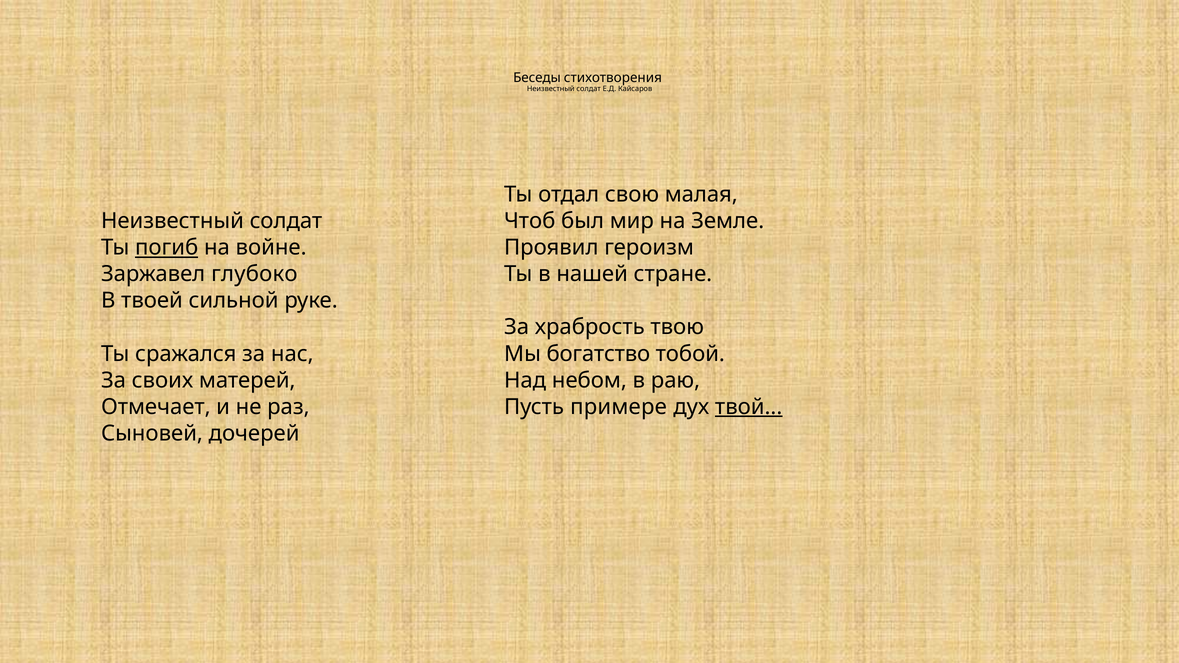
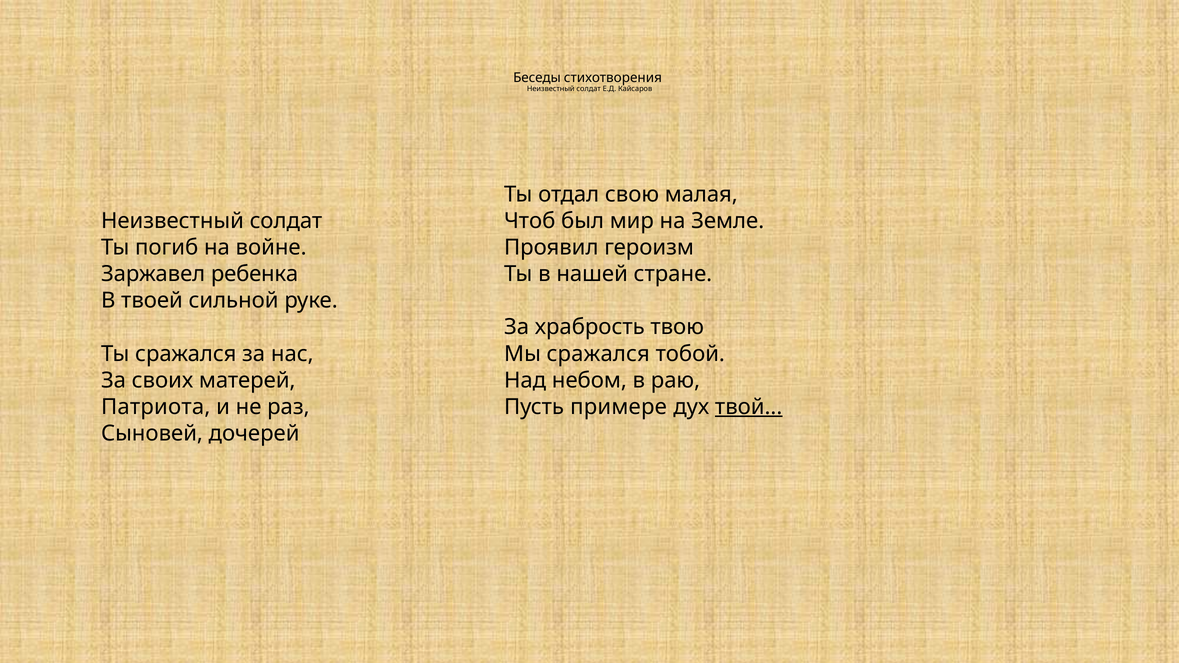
погиб underline: present -> none
глубоко: глубоко -> ребенка
Мы богатство: богатство -> сражался
Отмечает: Отмечает -> Патриота
